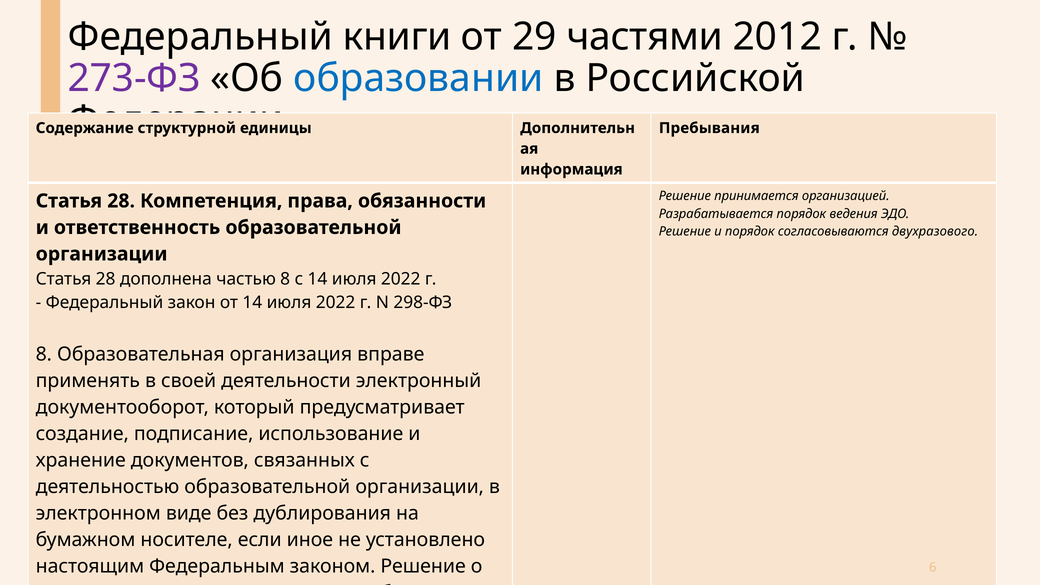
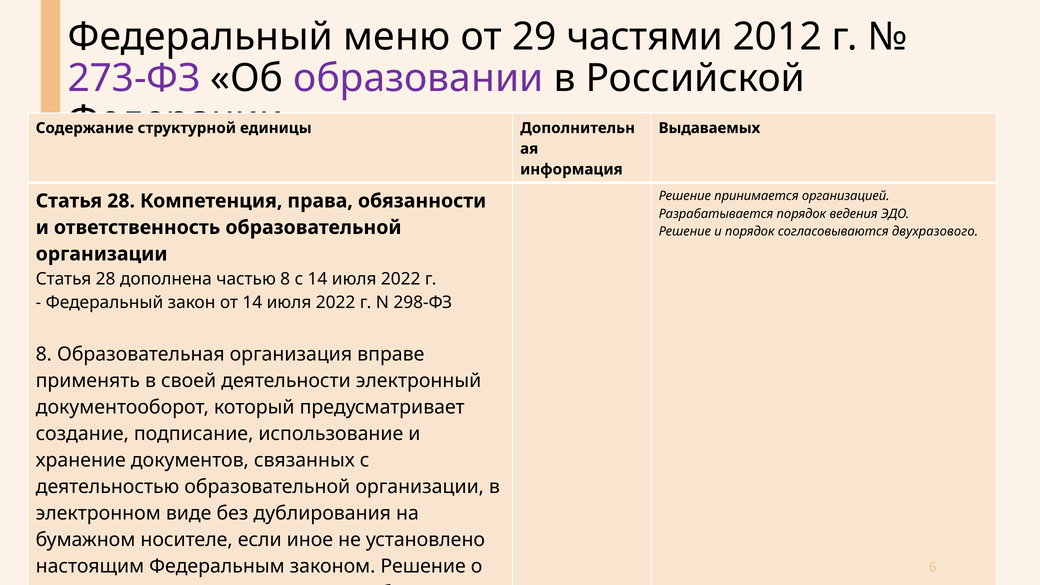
книги: книги -> меню
образовании colour: blue -> purple
Пребывания: Пребывания -> Выдаваемых
